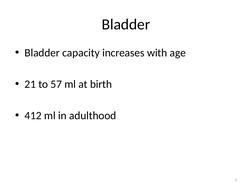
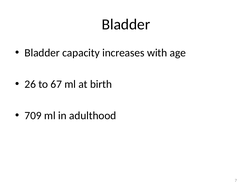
21: 21 -> 26
57: 57 -> 67
412: 412 -> 709
